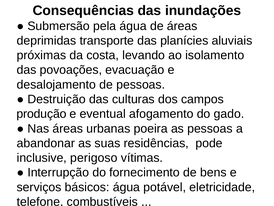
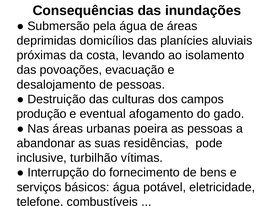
transporte: transporte -> domicílios
perigoso: perigoso -> turbilhão
